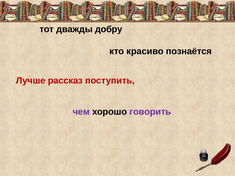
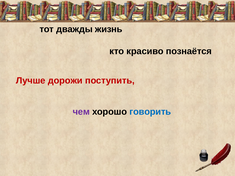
добру: добру -> жизнь
рассказ: рассказ -> дорожи
говорить colour: purple -> blue
